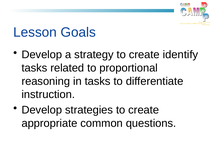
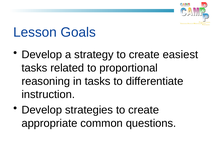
identify: identify -> easiest
